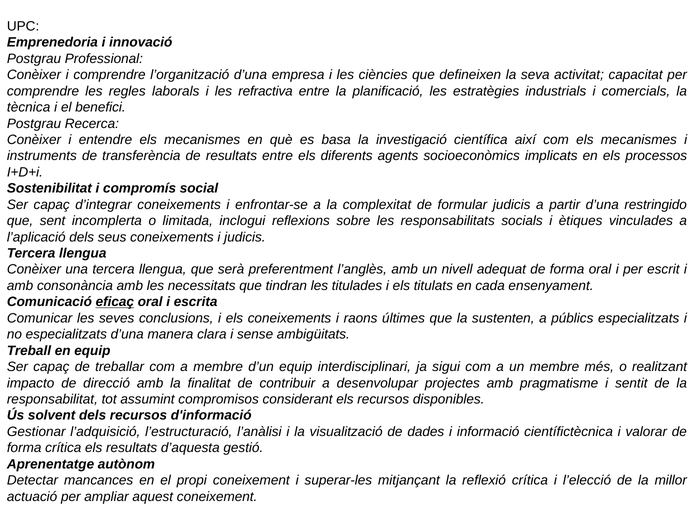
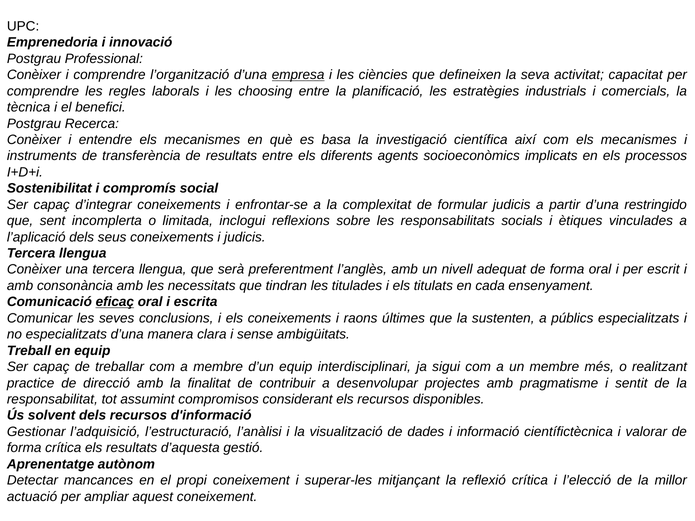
empresa underline: none -> present
refractiva: refractiva -> choosing
impacto: impacto -> practice
